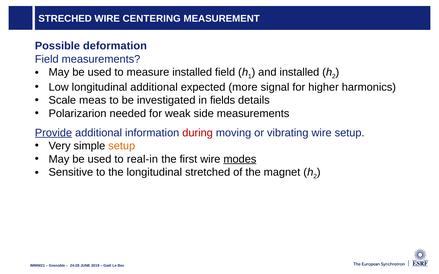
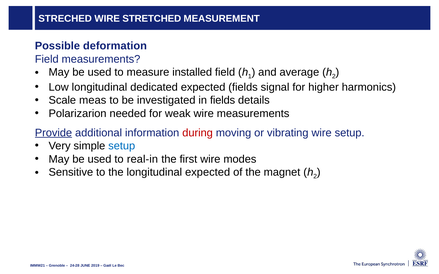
CENTERING: CENTERING -> STRETCHED
and installed: installed -> average
longitudinal additional: additional -> dedicated
expected more: more -> fields
weak side: side -> wire
setup at (122, 146) colour: orange -> blue
modes underline: present -> none
longitudinal stretched: stretched -> expected
